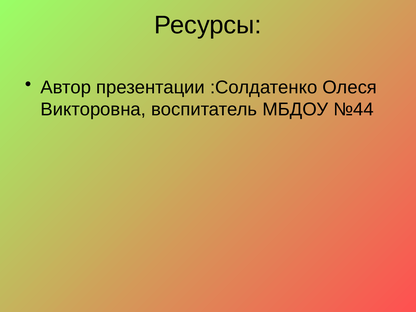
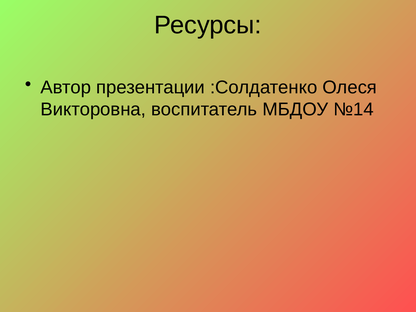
№44: №44 -> №14
